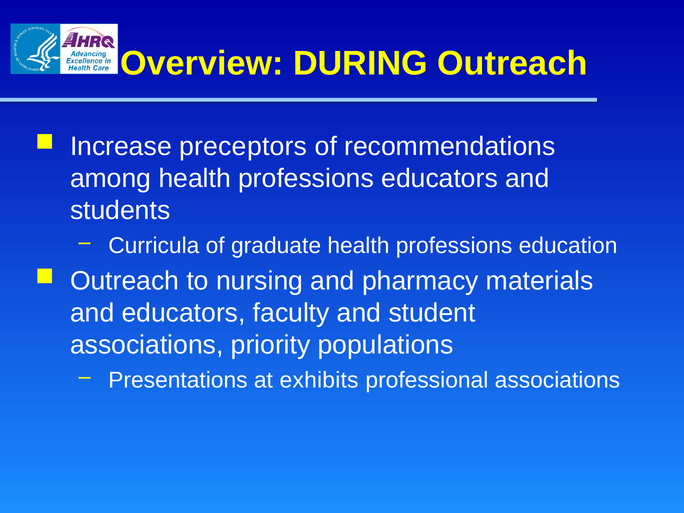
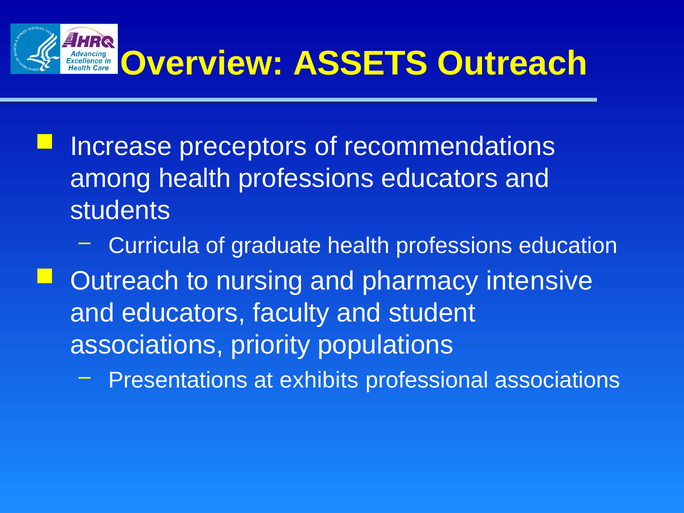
DURING: DURING -> ASSETS
materials: materials -> intensive
